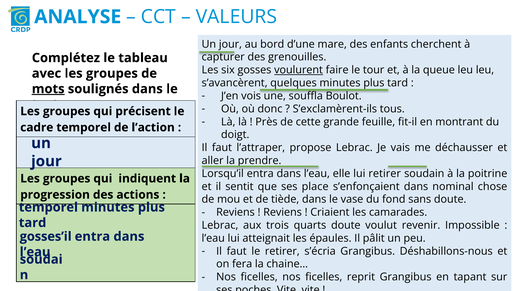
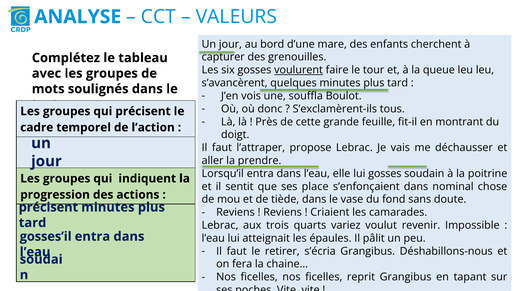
mots underline: present -> none
lui retirer: retirer -> gosses
temporel at (48, 207): temporel -> précisent
quarts doute: doute -> variez
